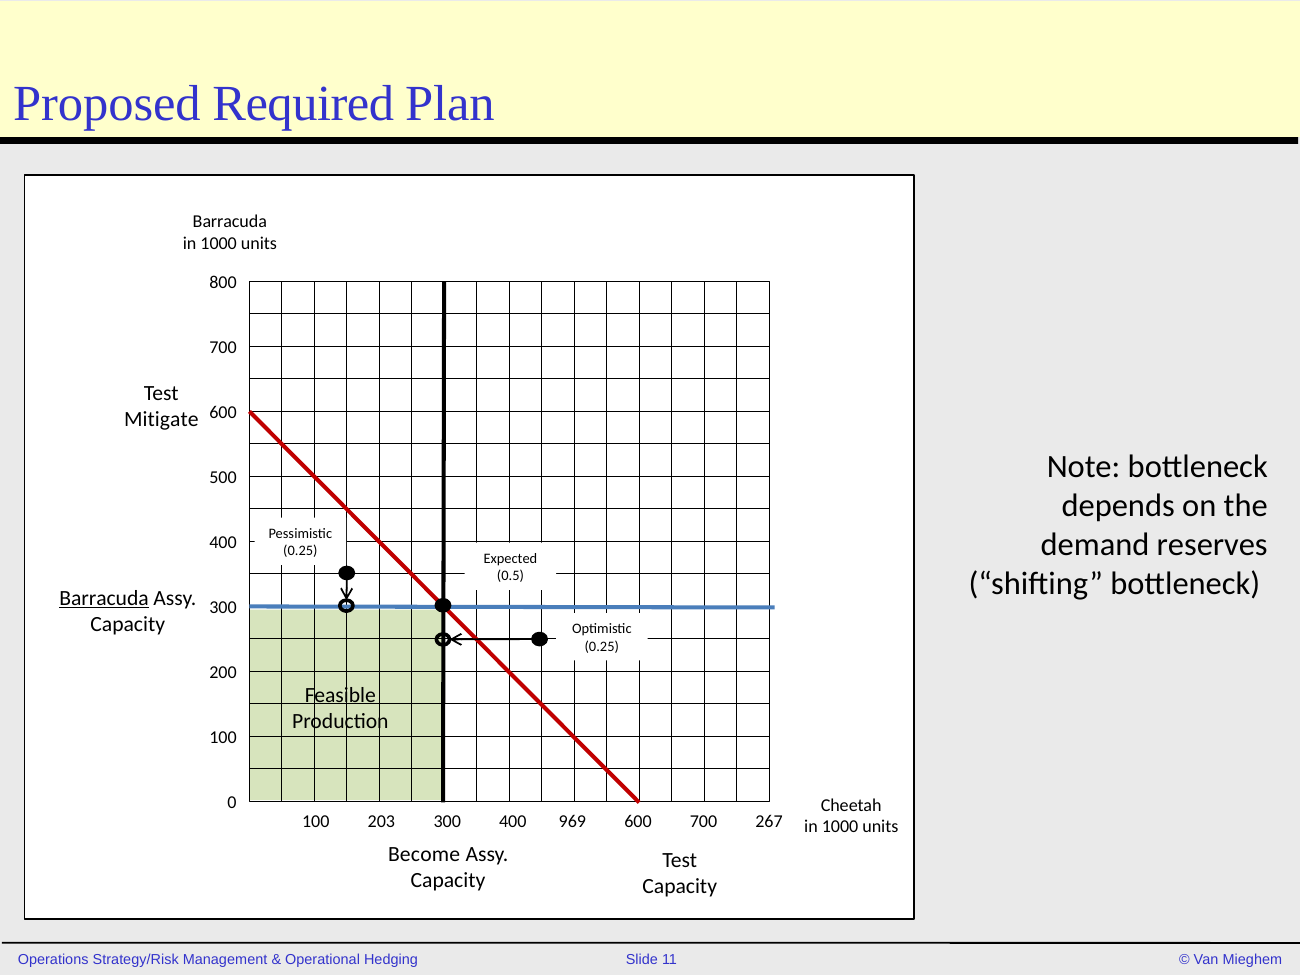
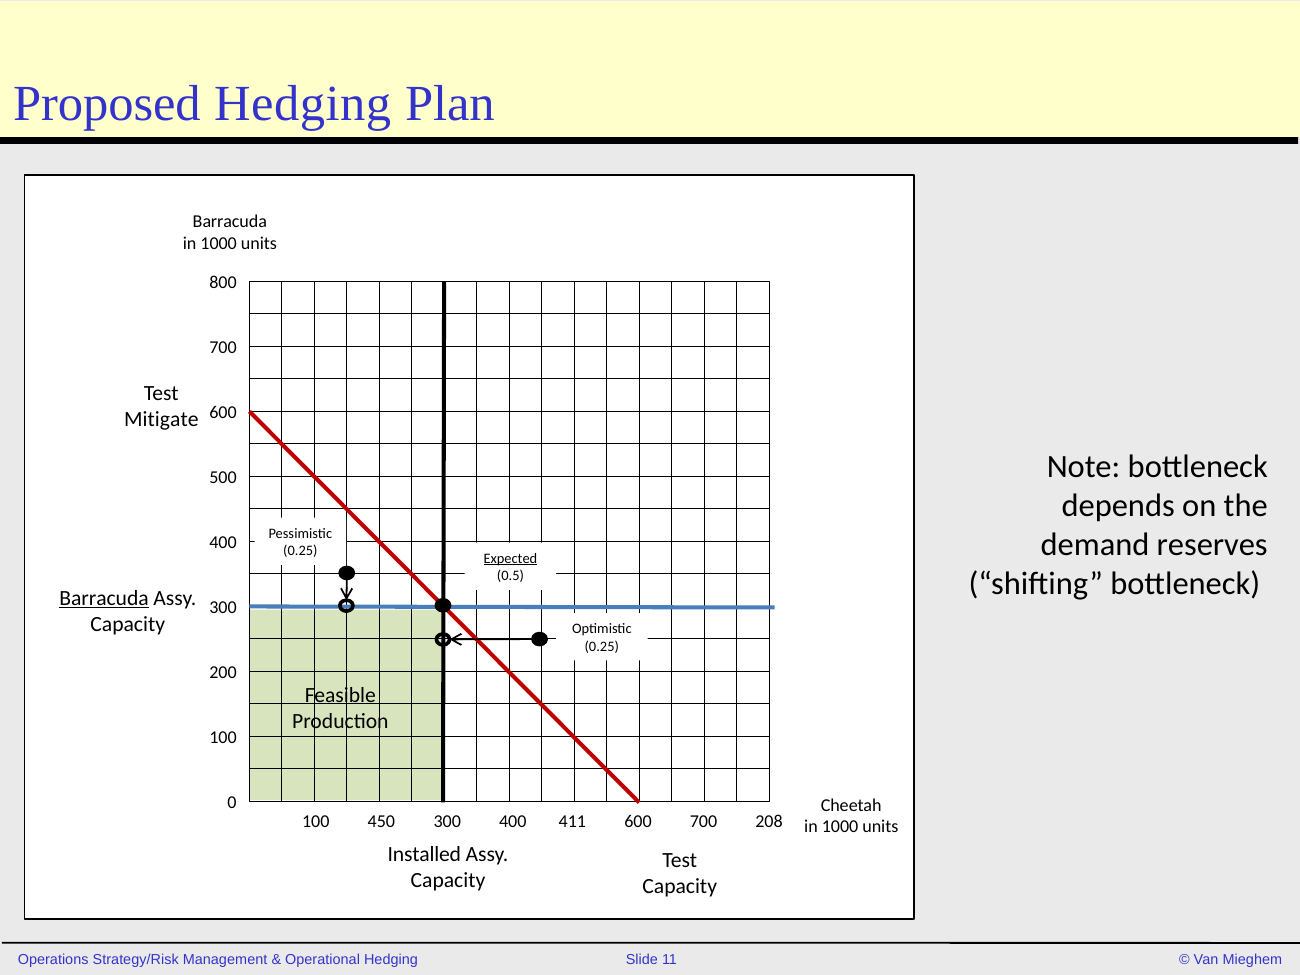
Proposed Required: Required -> Hedging
Expected underline: none -> present
203: 203 -> 450
969: 969 -> 411
267: 267 -> 208
Become: Become -> Installed
